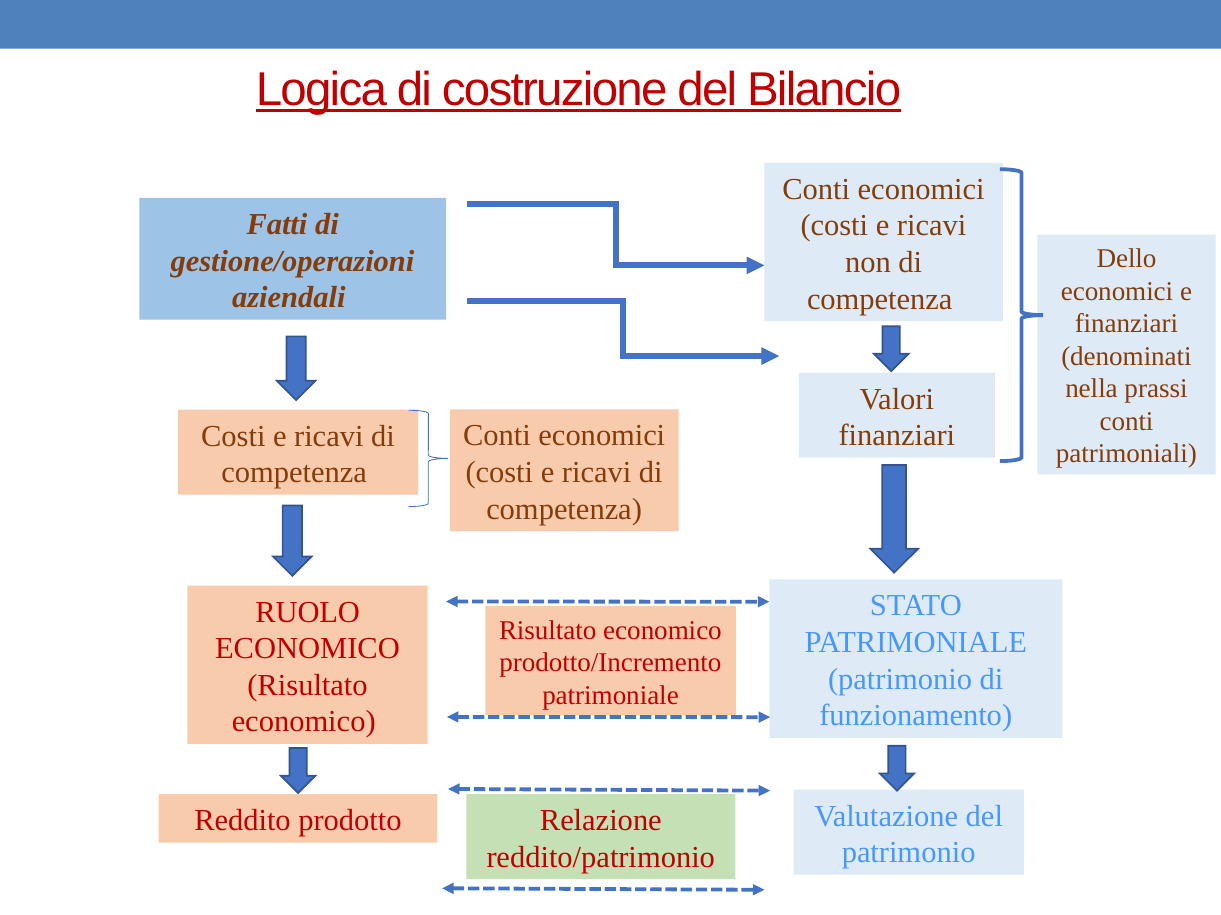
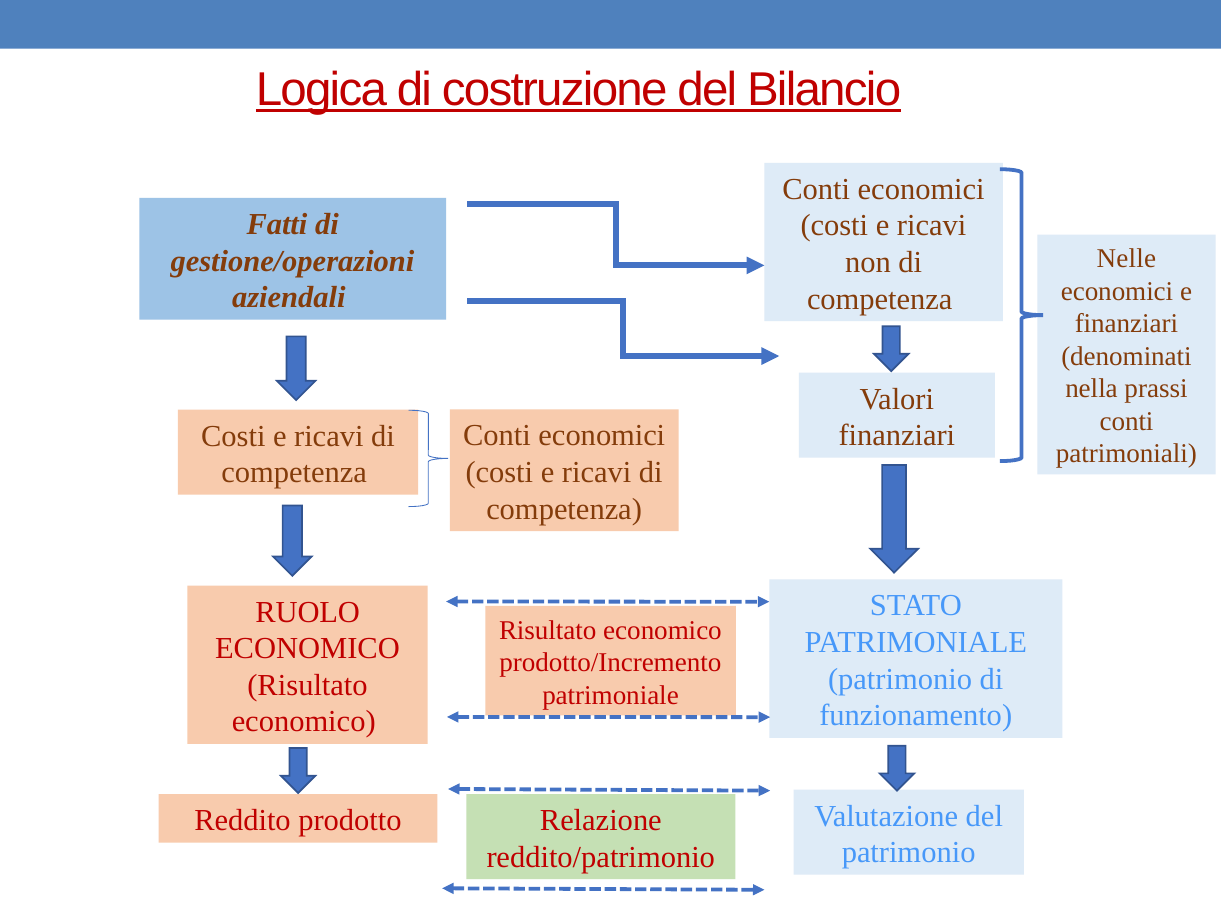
Dello: Dello -> Nelle
